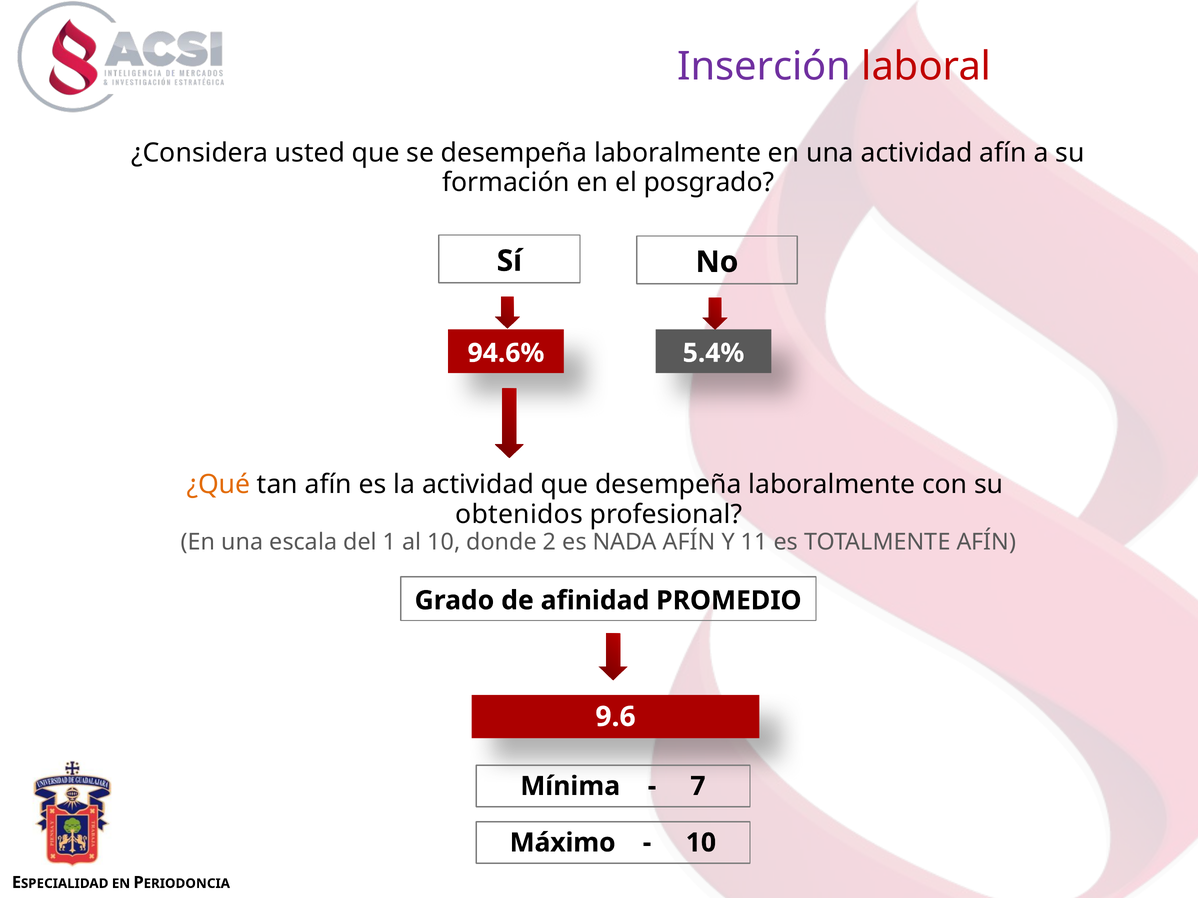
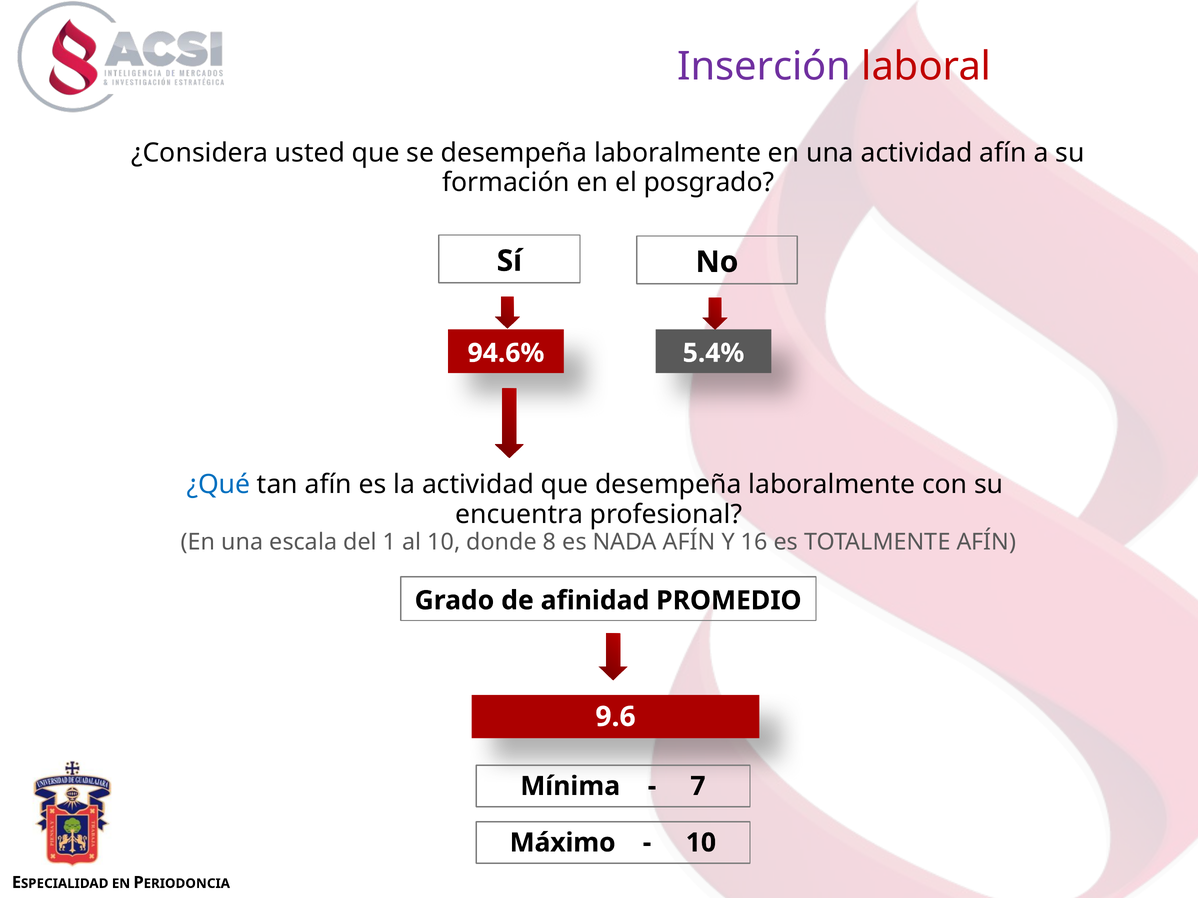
¿Qué colour: orange -> blue
obtenidos: obtenidos -> encuentra
2: 2 -> 8
11: 11 -> 16
